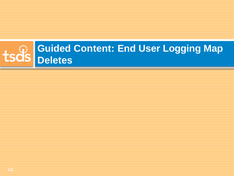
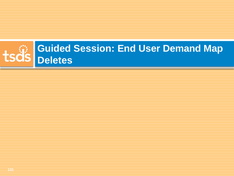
Content: Content -> Session
Logging: Logging -> Demand
